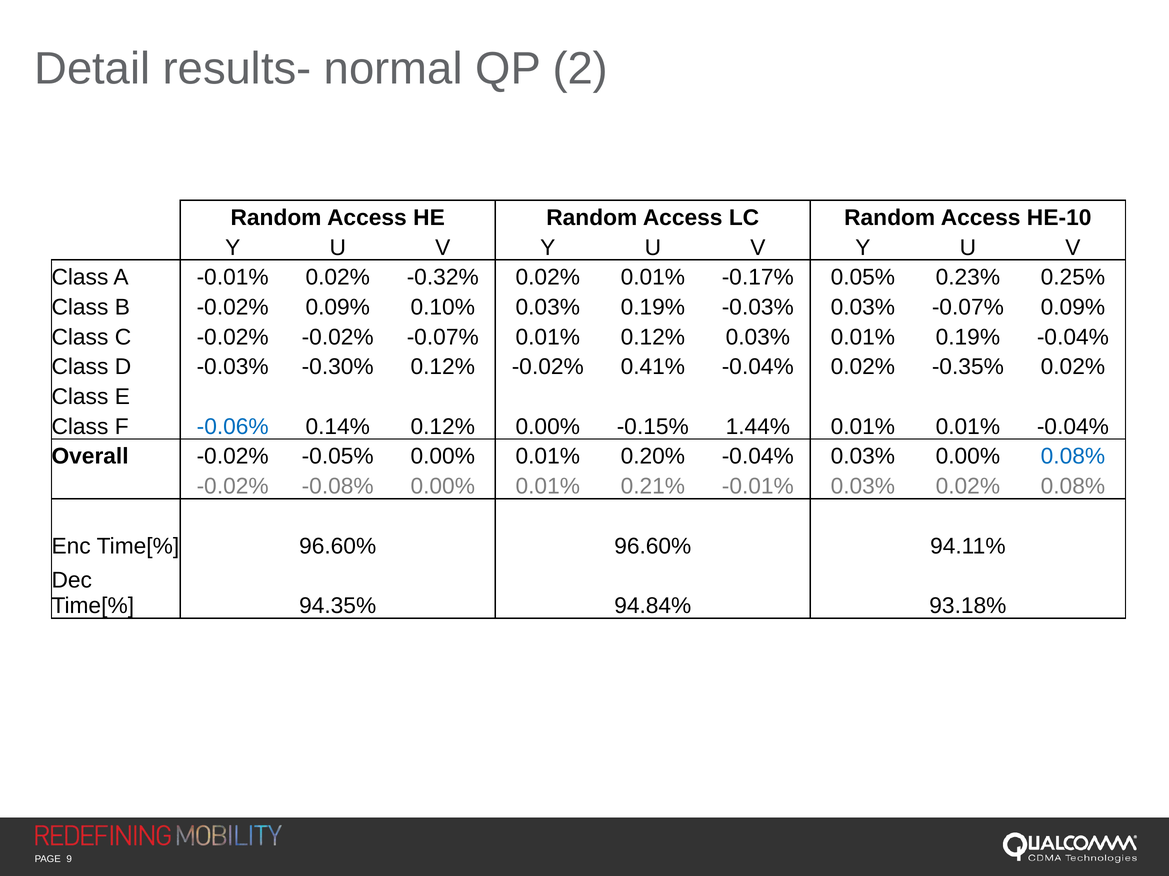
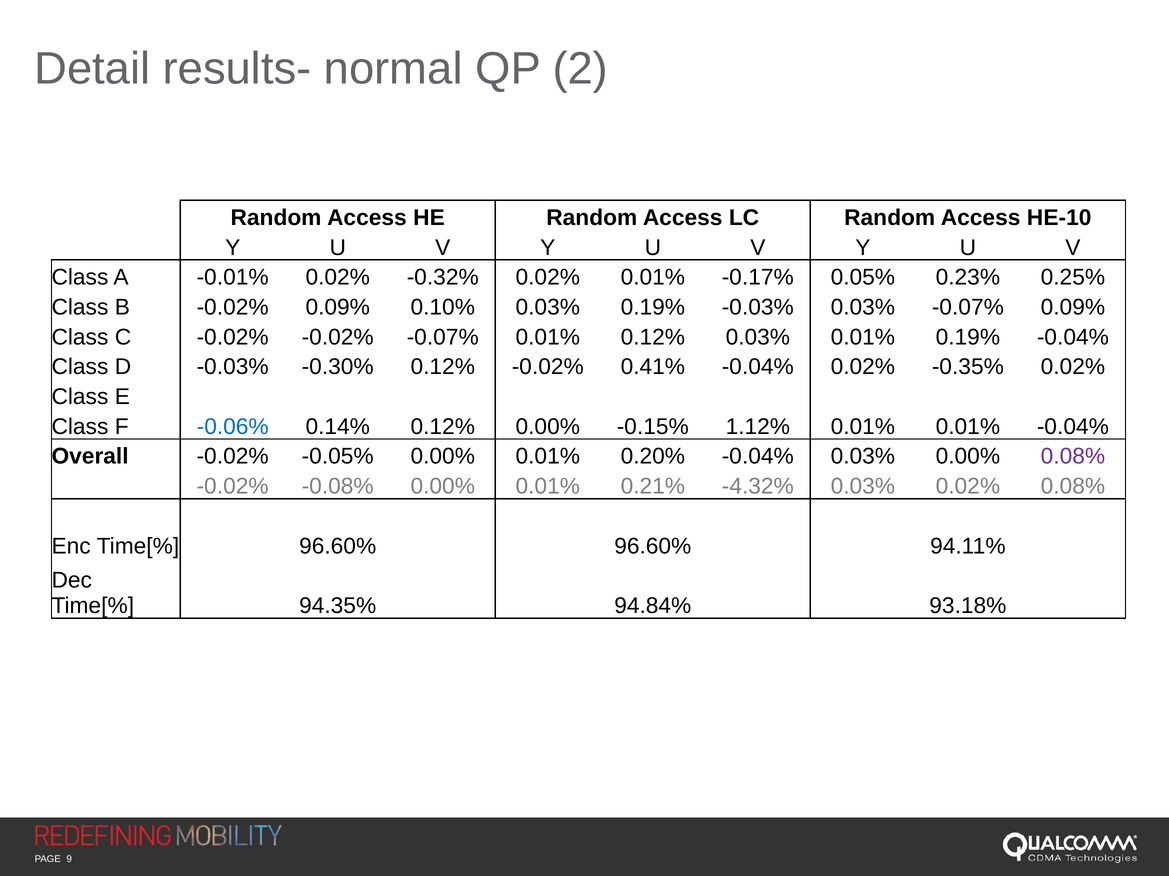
1.44%: 1.44% -> 1.12%
0.08% at (1073, 457) colour: blue -> purple
0.21% -0.01%: -0.01% -> -4.32%
